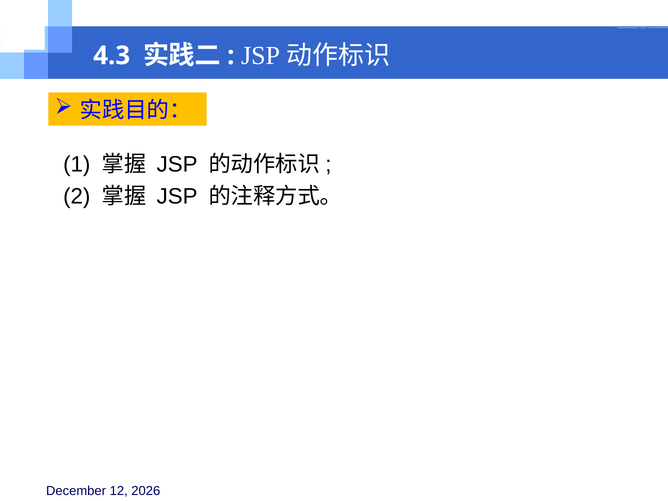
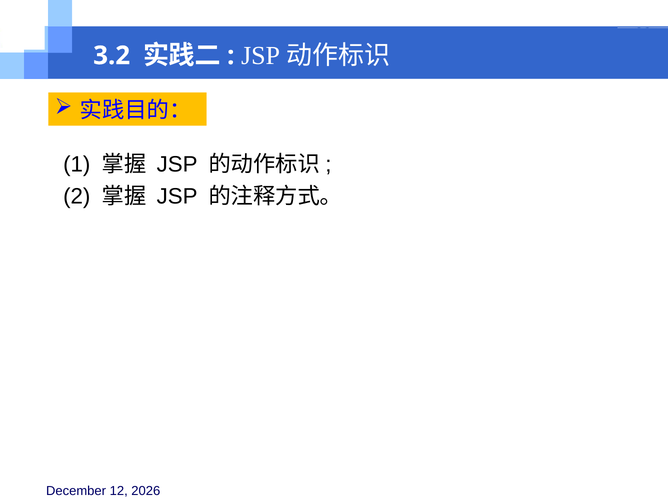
4.3: 4.3 -> 3.2
